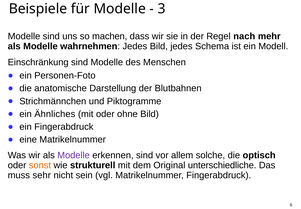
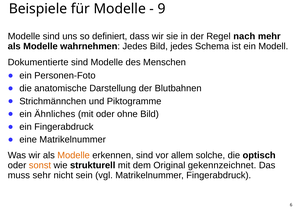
3: 3 -> 9
machen: machen -> definiert
Einschränkung: Einschränkung -> Dokumentierte
Modelle at (74, 155) colour: purple -> orange
unterschiedliche: unterschiedliche -> gekennzeichnet
